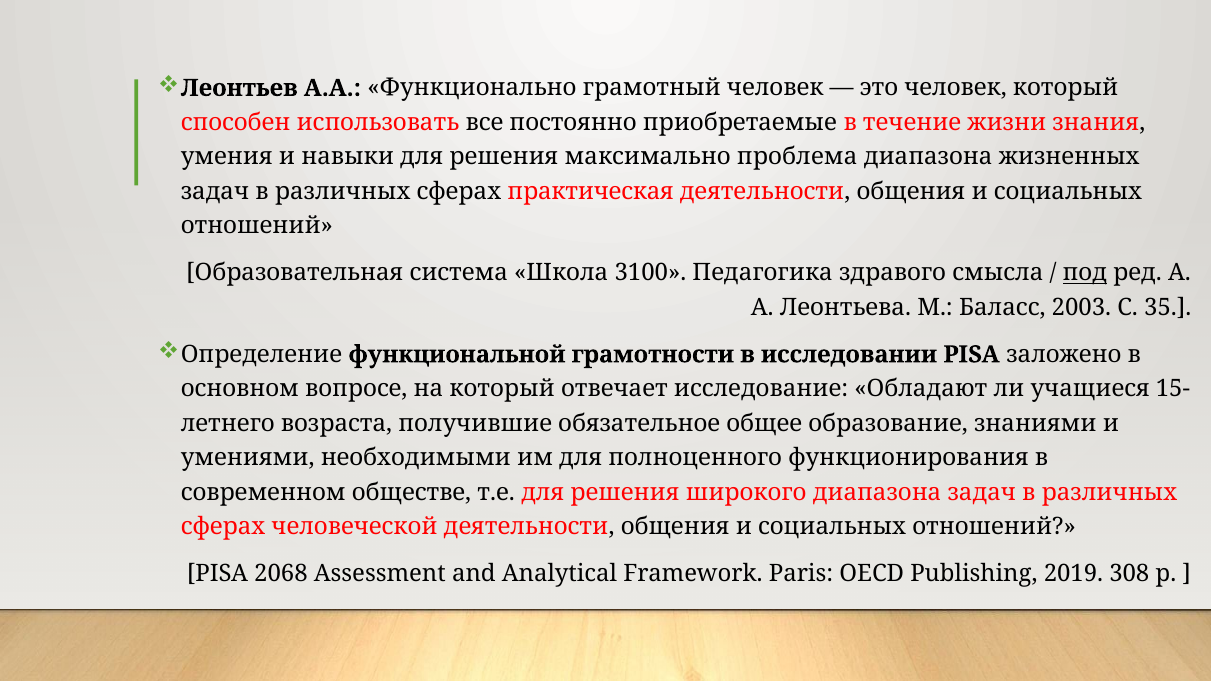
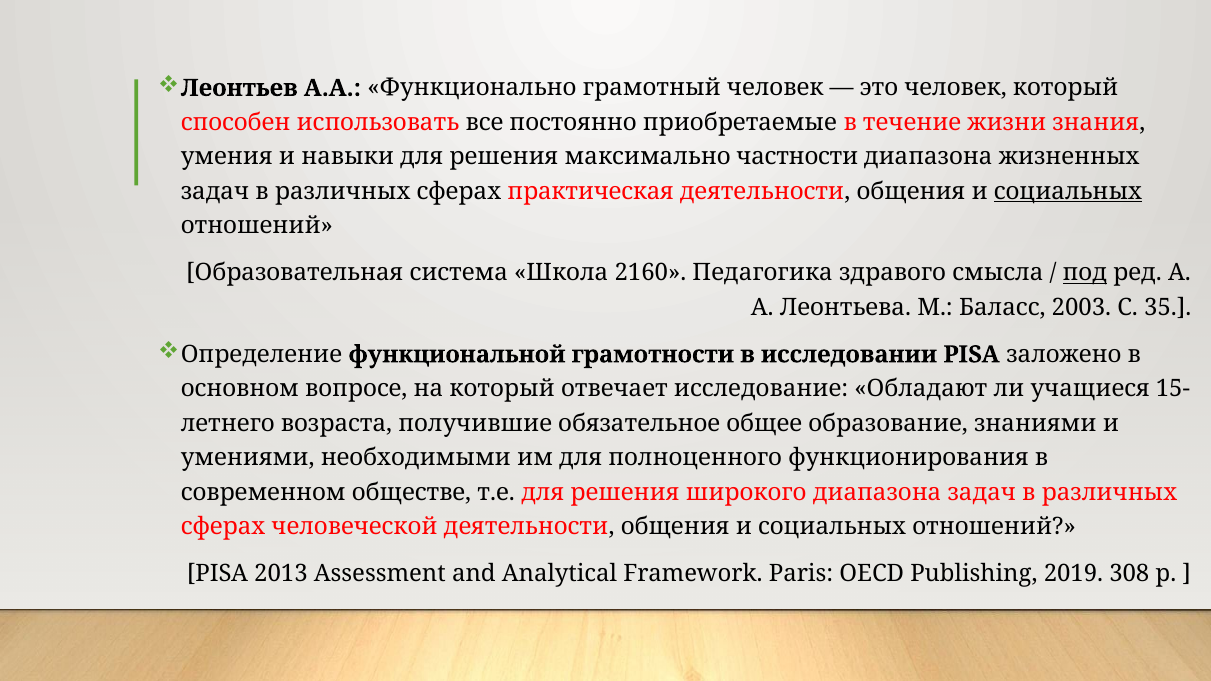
проблема: проблема -> частности
социальных at (1068, 191) underline: none -> present
3100: 3100 -> 2160
2068: 2068 -> 2013
